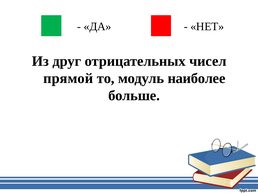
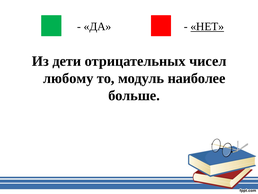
НЕТ underline: none -> present
друг: друг -> дети
прямой: прямой -> любому
